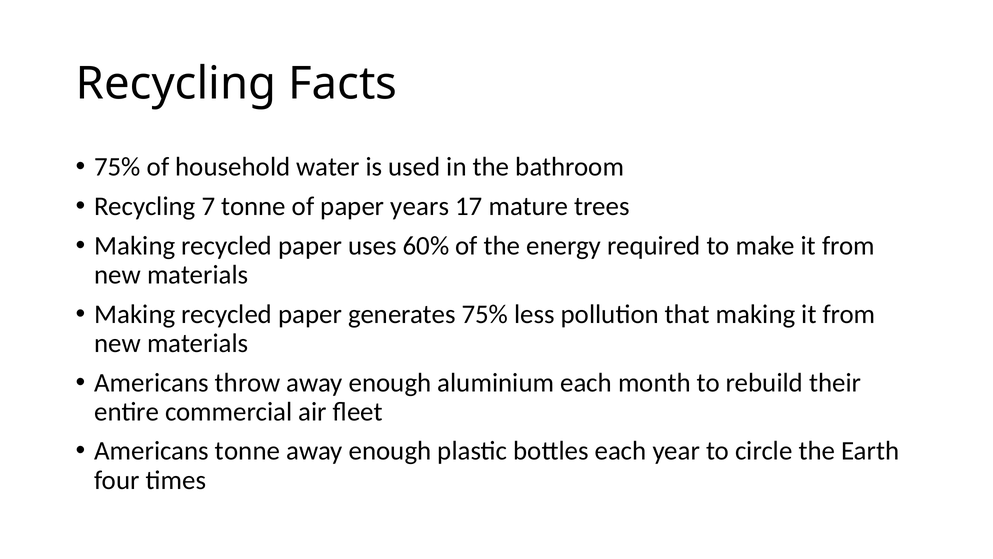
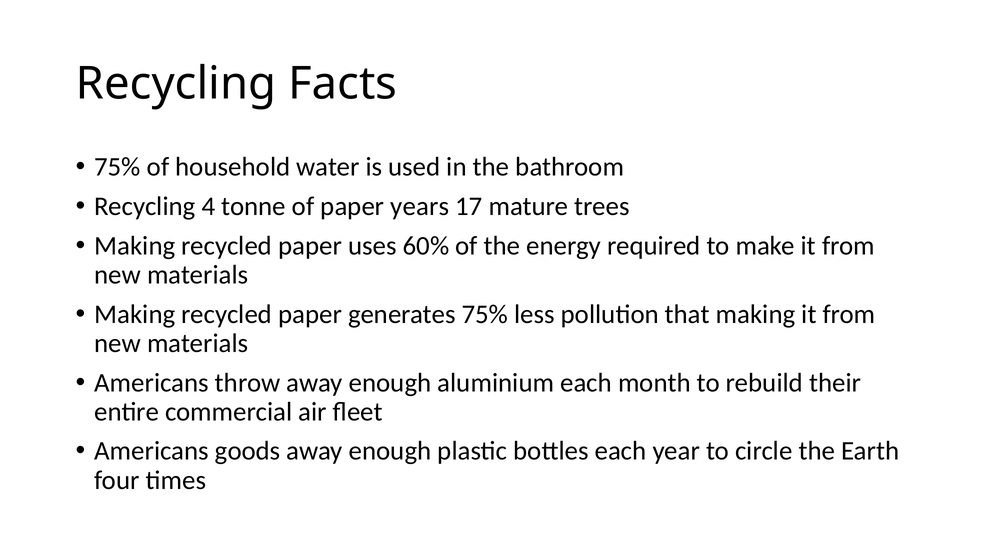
7: 7 -> 4
Americans tonne: tonne -> goods
